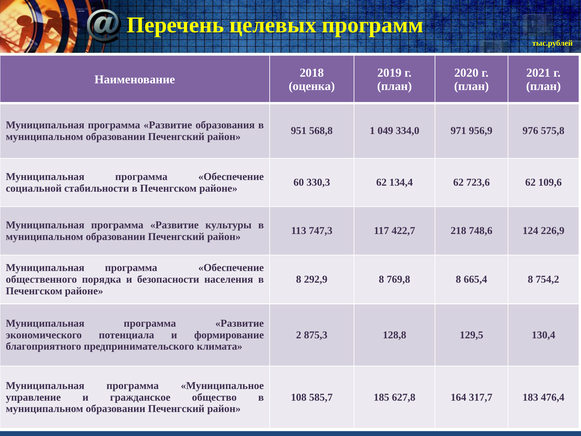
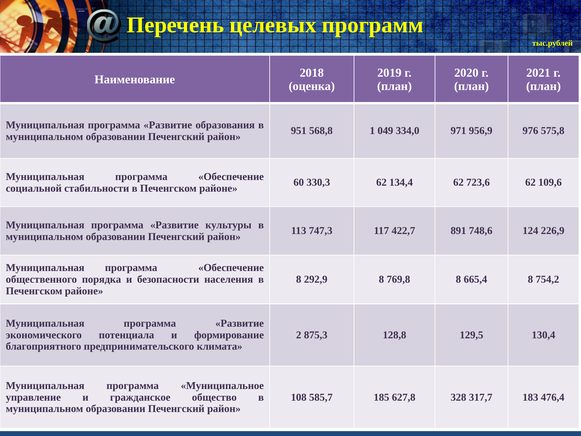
218: 218 -> 891
164: 164 -> 328
